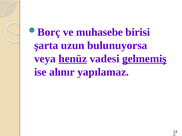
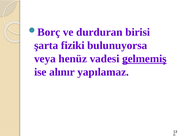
muhasebe: muhasebe -> durduran
uzun: uzun -> fiziki
henüz underline: present -> none
